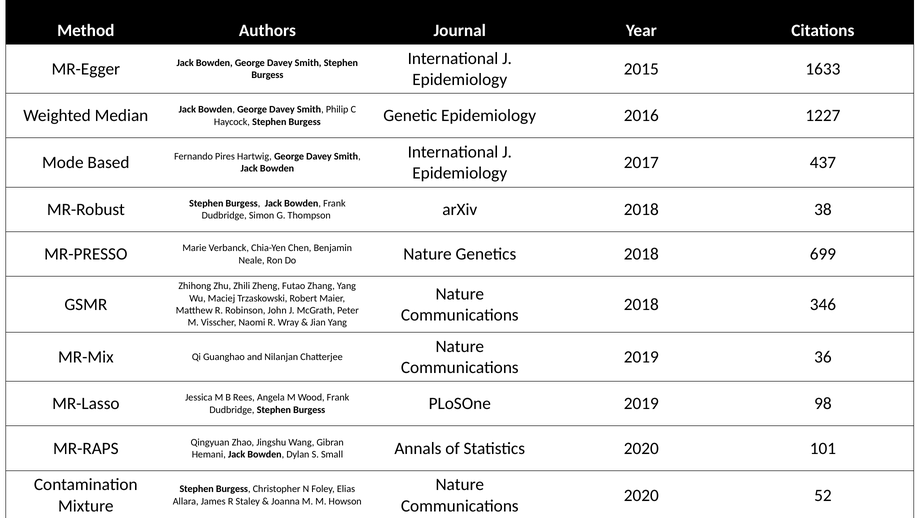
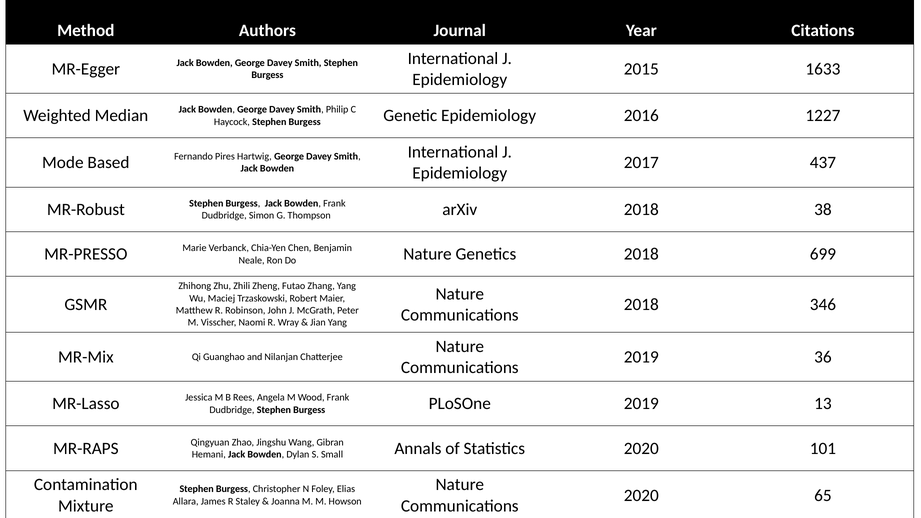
98: 98 -> 13
52: 52 -> 65
